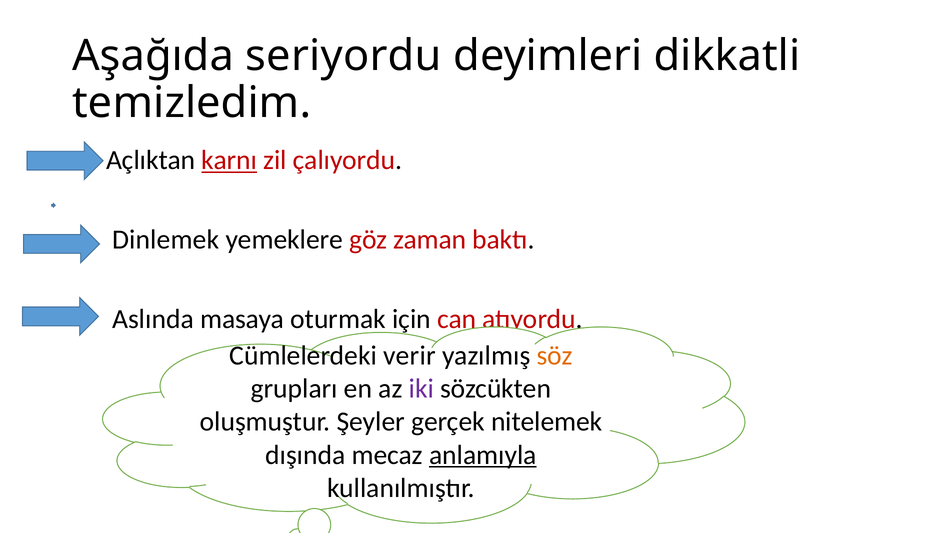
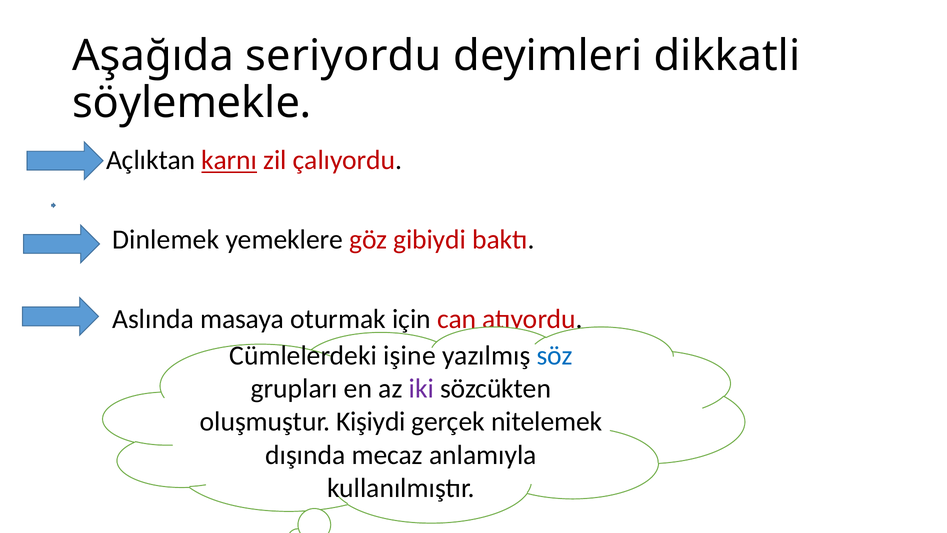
temizledim: temizledim -> söylemekle
zaman: zaman -> gibiydi
verir: verir -> işine
söz colour: orange -> blue
Şeyler: Şeyler -> Kişiydi
anlamıyla underline: present -> none
